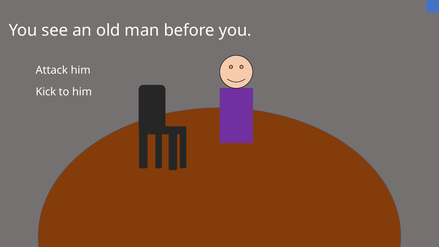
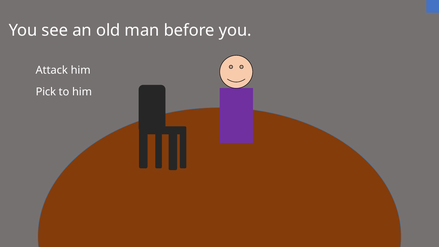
Kick: Kick -> Pick
